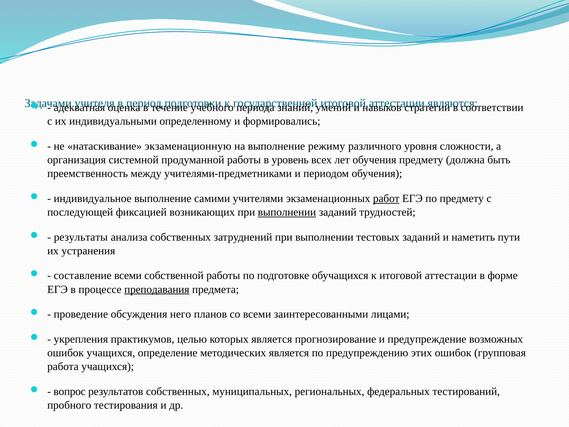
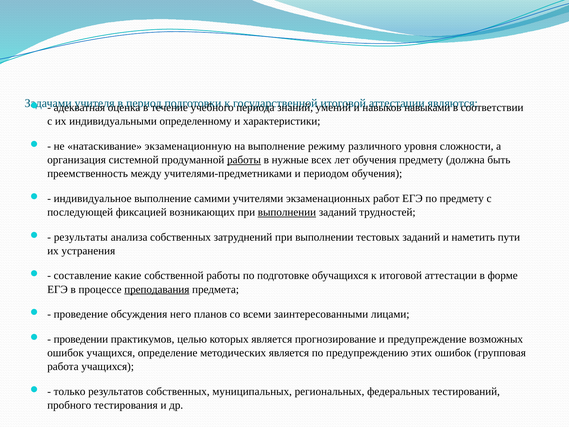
стратегии: стратегии -> навыками
формировались: формировались -> характеристики
работы at (244, 160) underline: none -> present
уровень: уровень -> нужные
работ underline: present -> none
составление всеми: всеми -> какие
укрепления: укрепления -> проведении
вопрос: вопрос -> только
